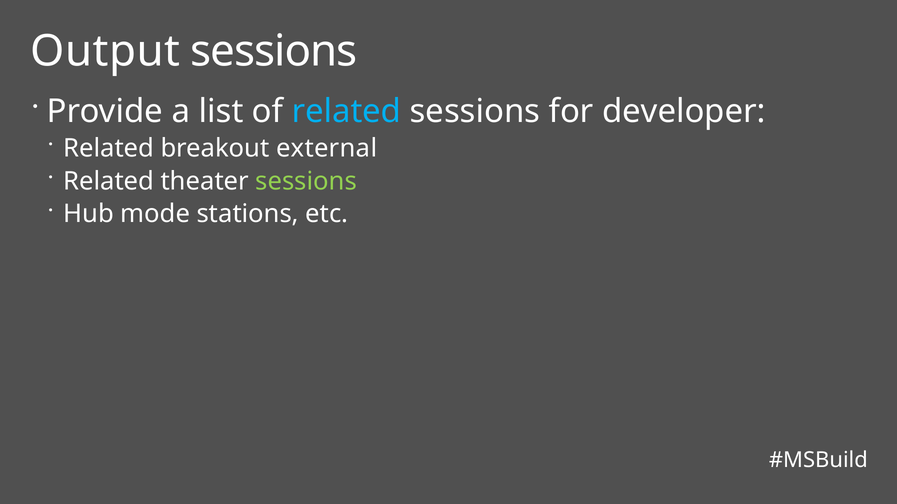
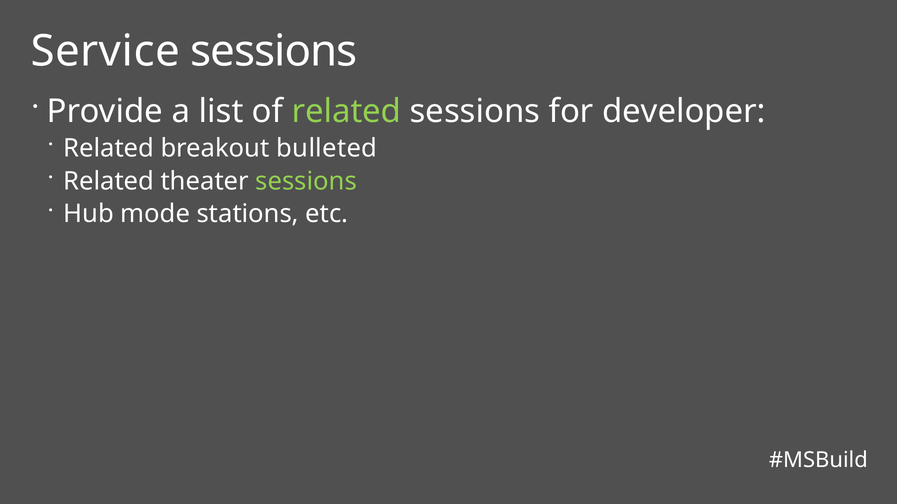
Output: Output -> Service
related at (347, 112) colour: light blue -> light green
external: external -> bulleted
